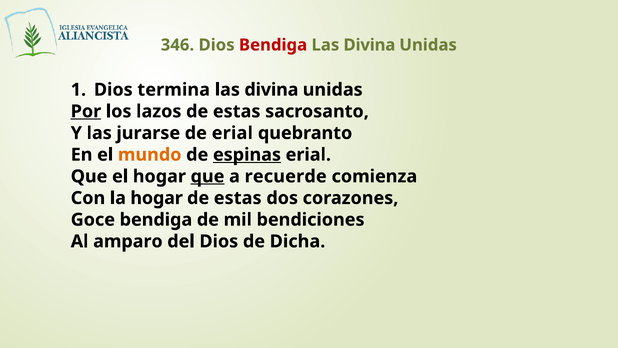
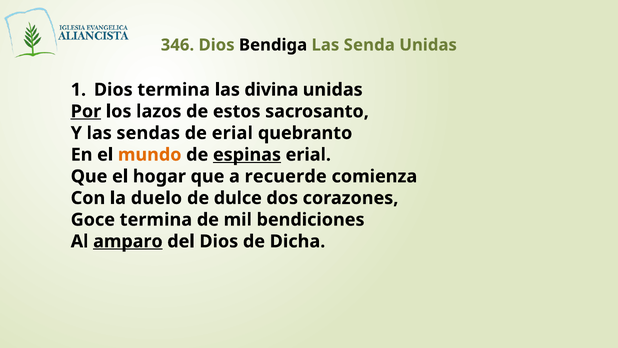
Bendiga at (273, 45) colour: red -> black
Divina at (369, 45): Divina -> Senda
lazos de estas: estas -> estos
jurarse: jurarse -> sendas
que at (208, 176) underline: present -> none
la hogar: hogar -> duelo
estas at (238, 198): estas -> dulce
Goce bendiga: bendiga -> termina
amparo underline: none -> present
